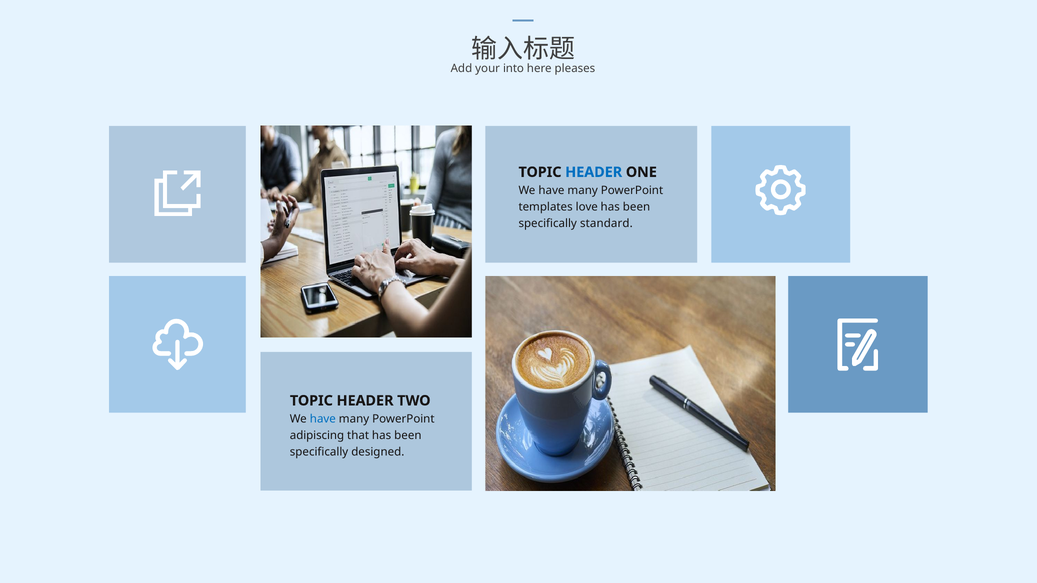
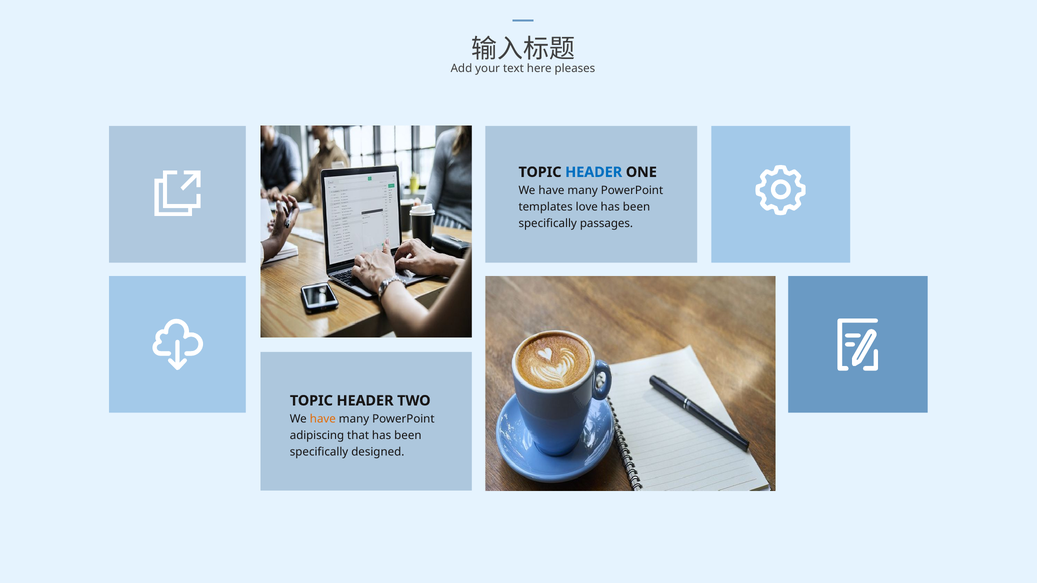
into: into -> text
standard: standard -> passages
have at (323, 419) colour: blue -> orange
